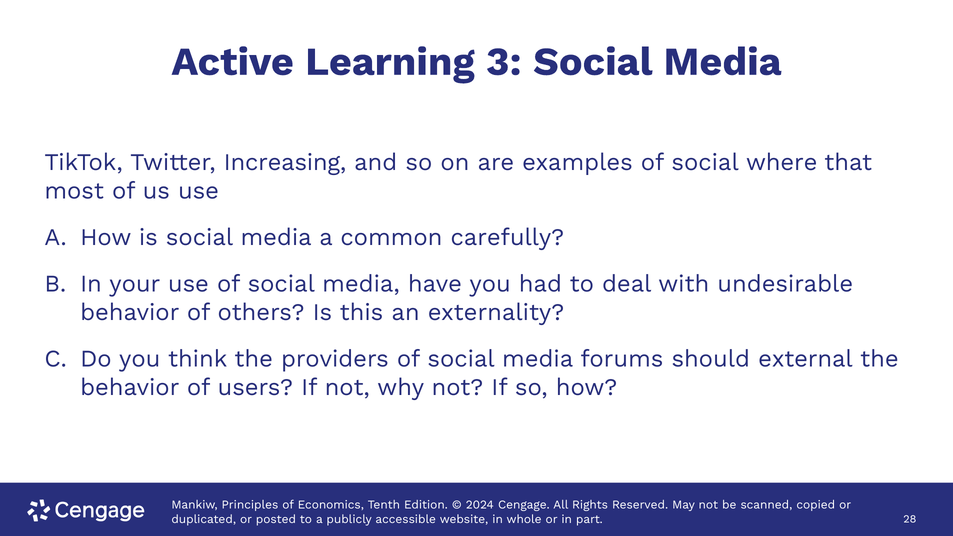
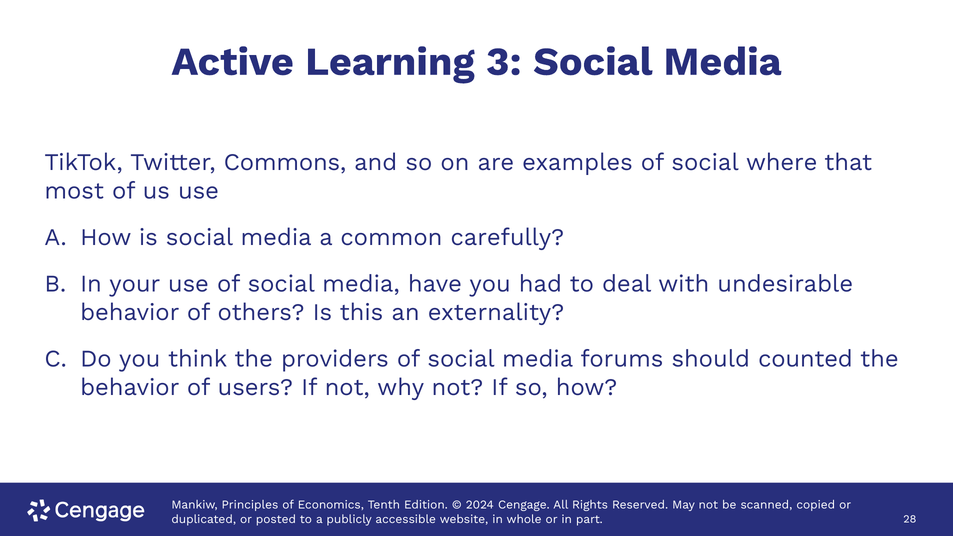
Increasing: Increasing -> Commons
external: external -> counted
